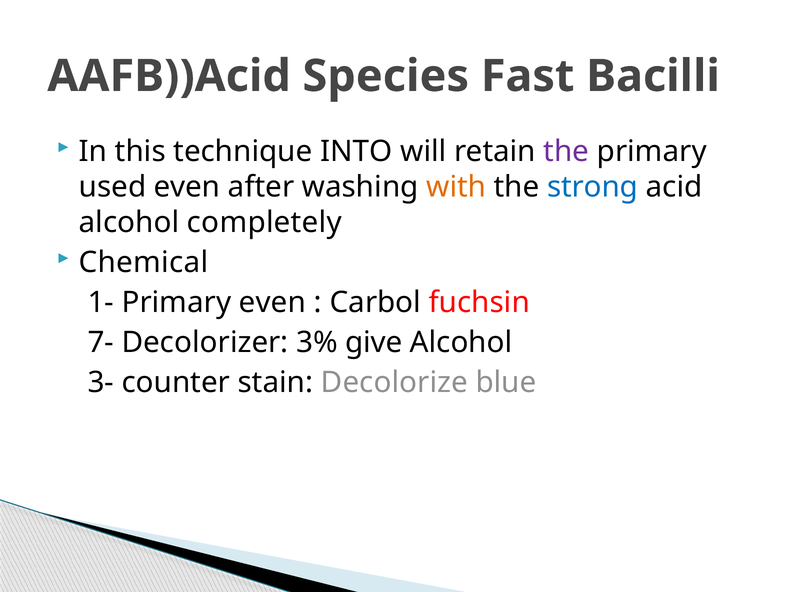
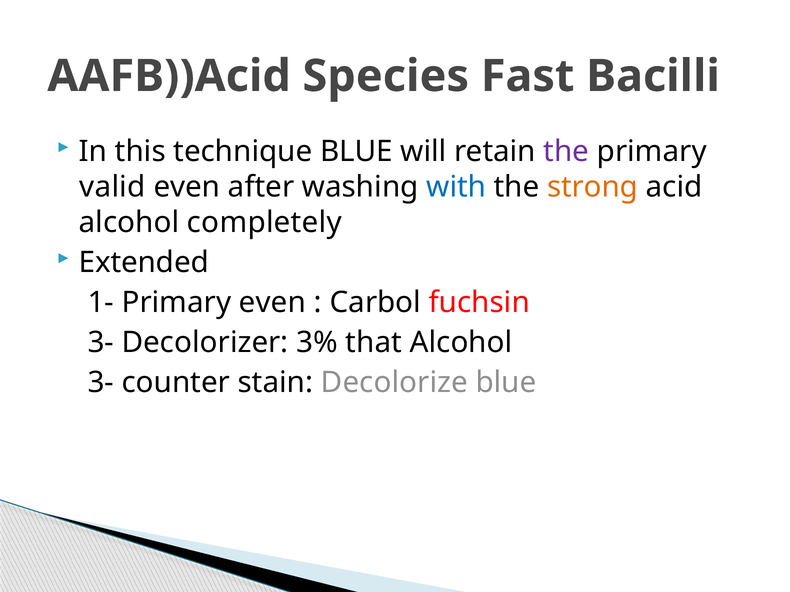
technique INTO: INTO -> BLUE
used: used -> valid
with colour: orange -> blue
strong colour: blue -> orange
Chemical: Chemical -> Extended
7- at (101, 343): 7- -> 3-
give: give -> that
